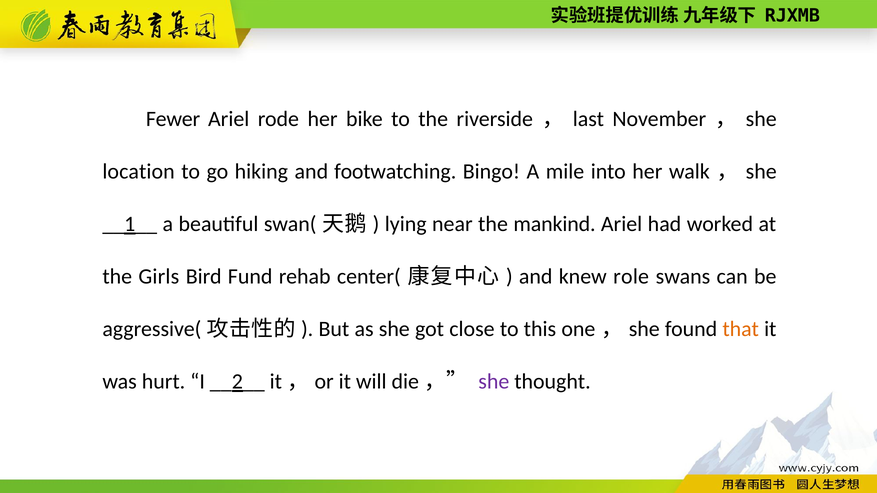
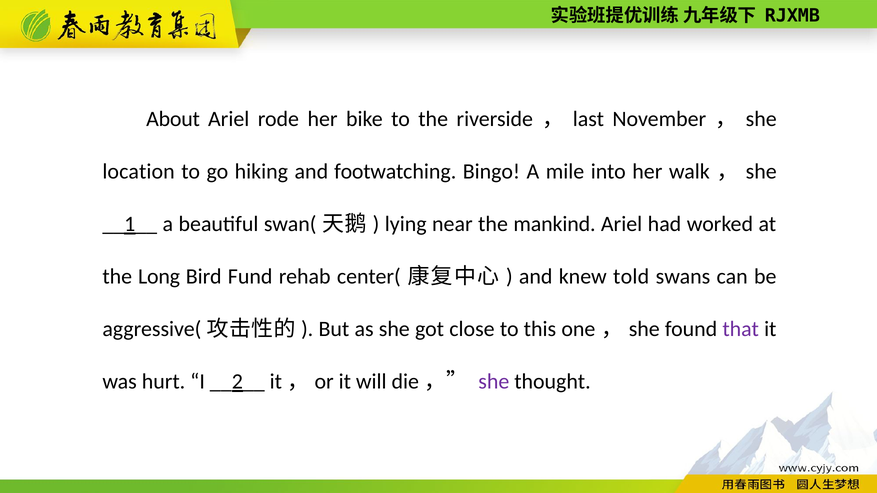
Fewer: Fewer -> About
Girls: Girls -> Long
role: role -> told
that colour: orange -> purple
